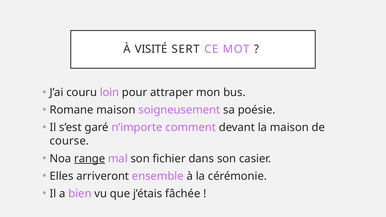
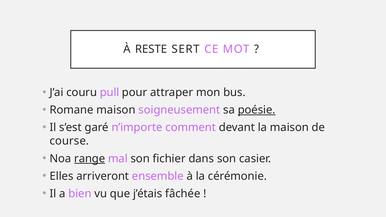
VISITÉ: VISITÉ -> RESTE
loin: loin -> pull
poésie underline: none -> present
